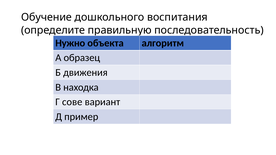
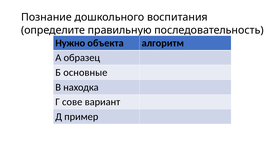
Обучение: Обучение -> Познание
движения: движения -> основные
